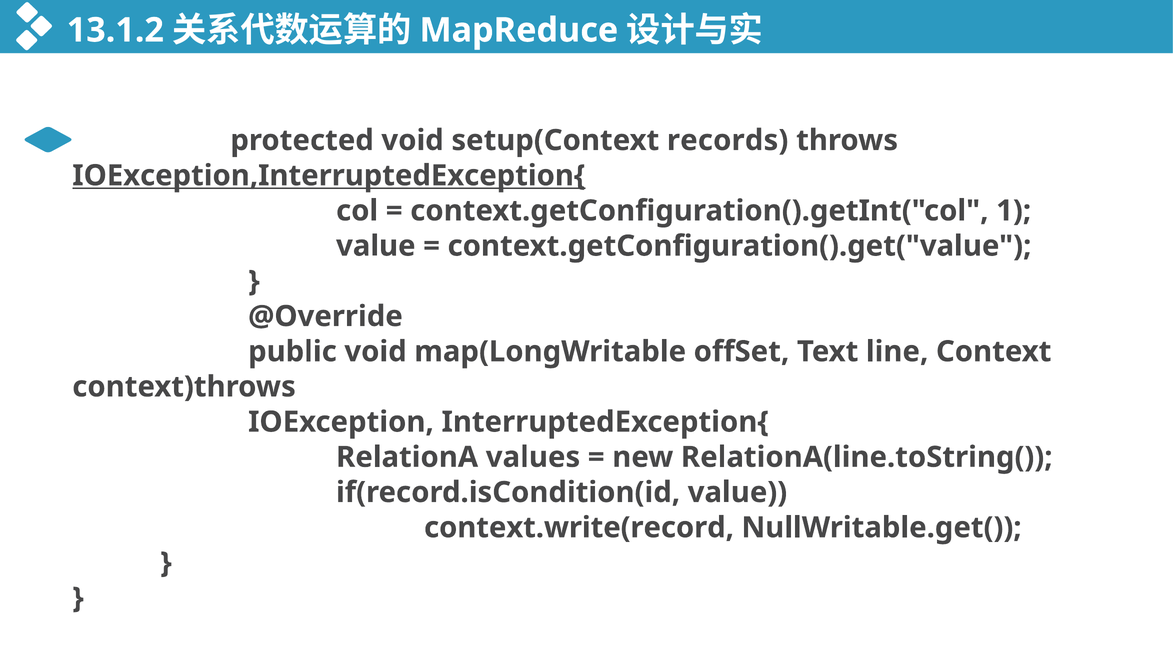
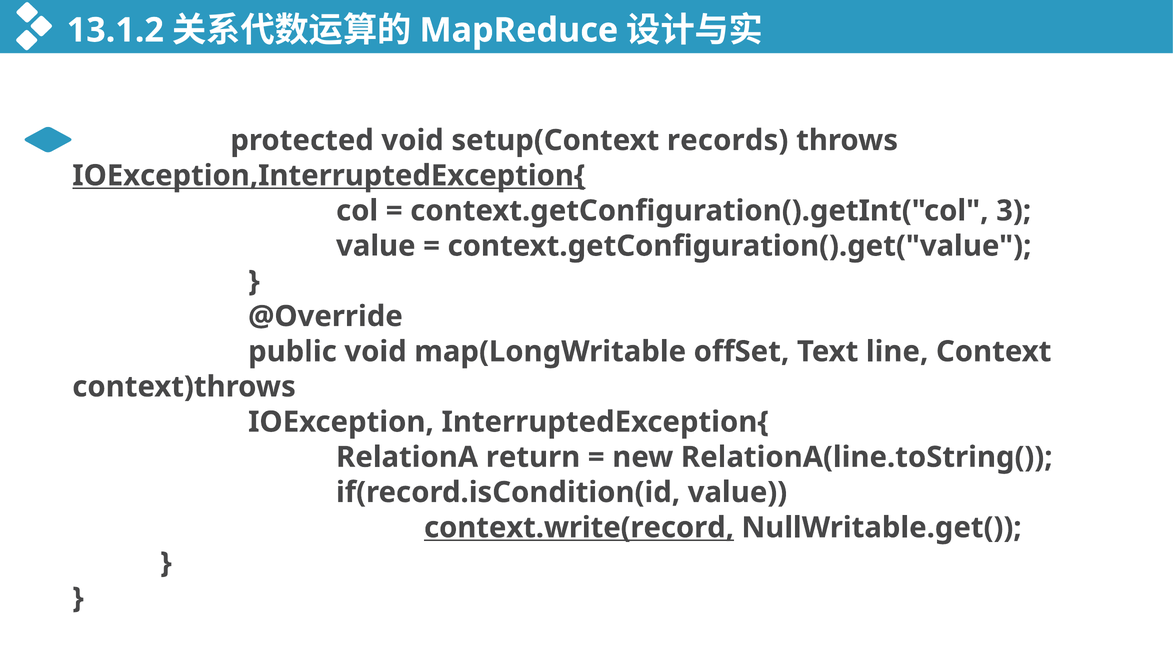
1: 1 -> 3
values: values -> return
context.write(record underline: none -> present
